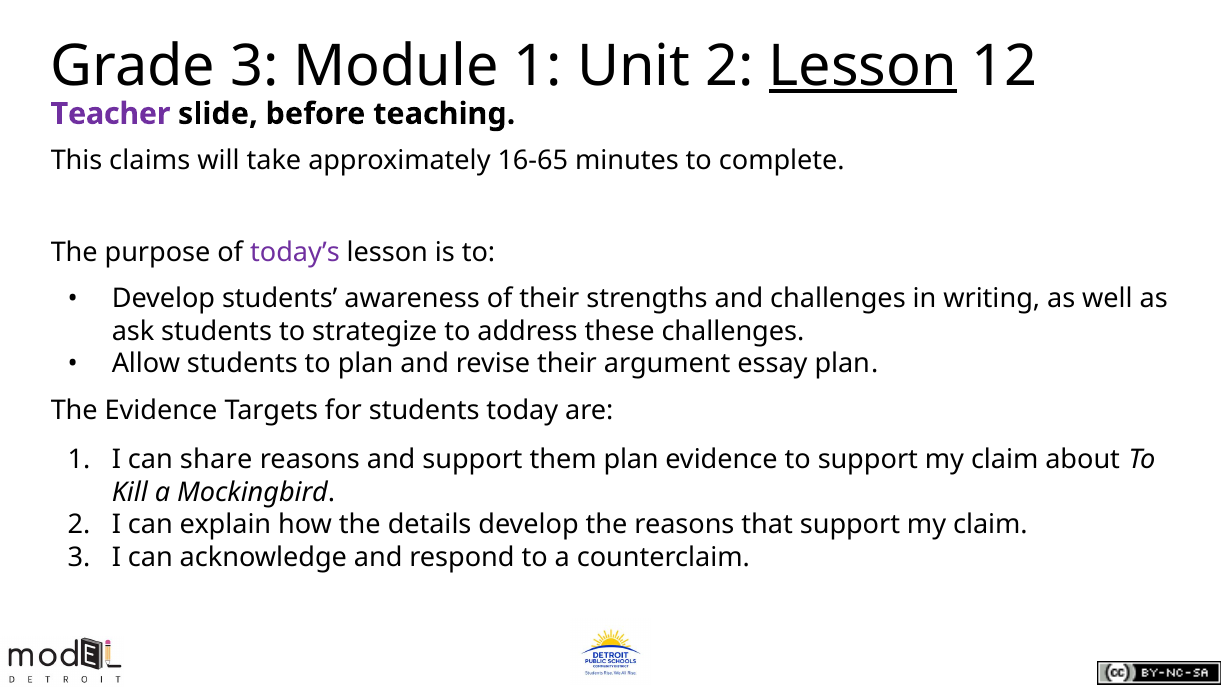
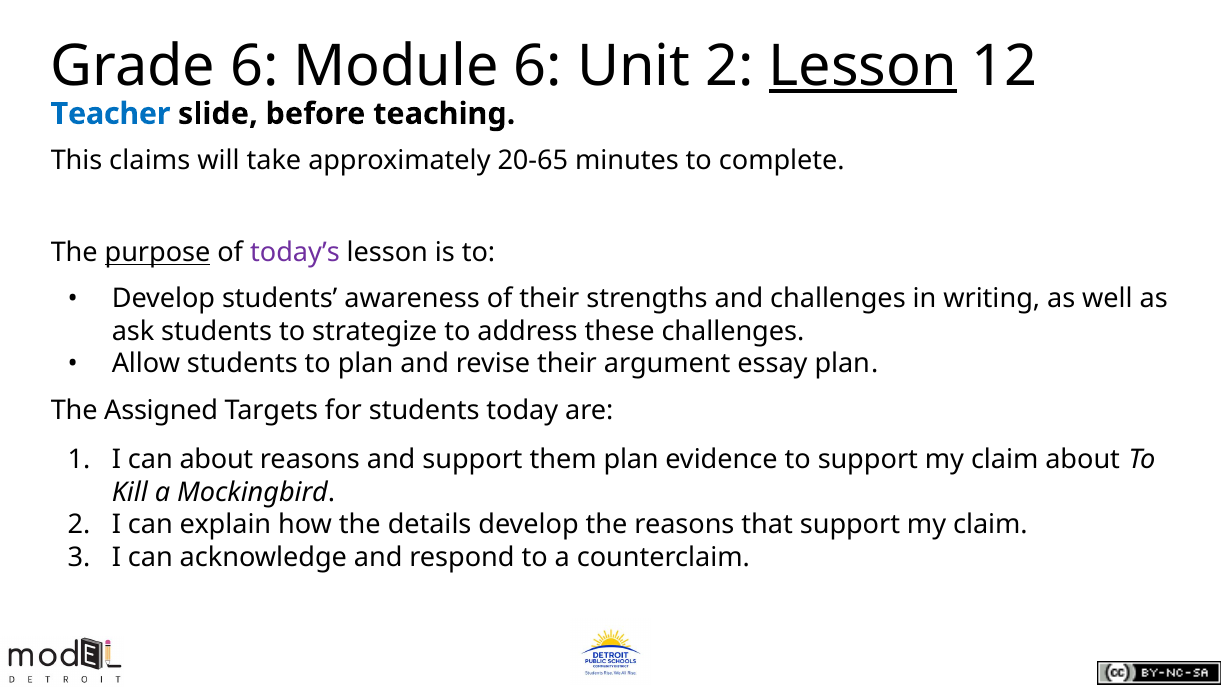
Grade 3: 3 -> 6
Module 1: 1 -> 6
Teacher colour: purple -> blue
16-65: 16-65 -> 20-65
purpose underline: none -> present
The Evidence: Evidence -> Assigned
can share: share -> about
